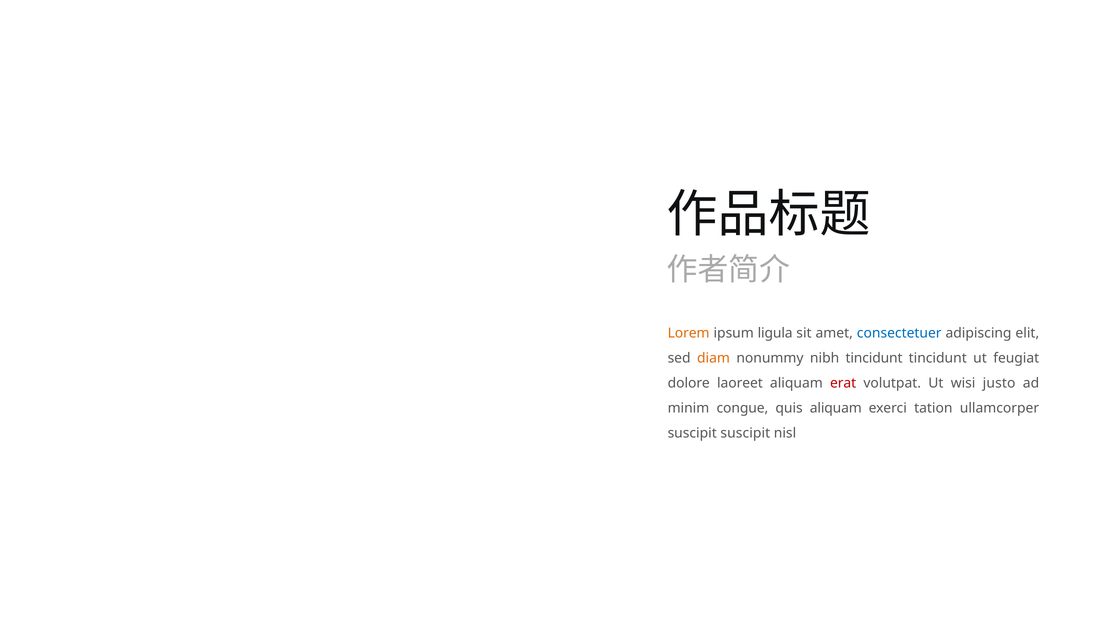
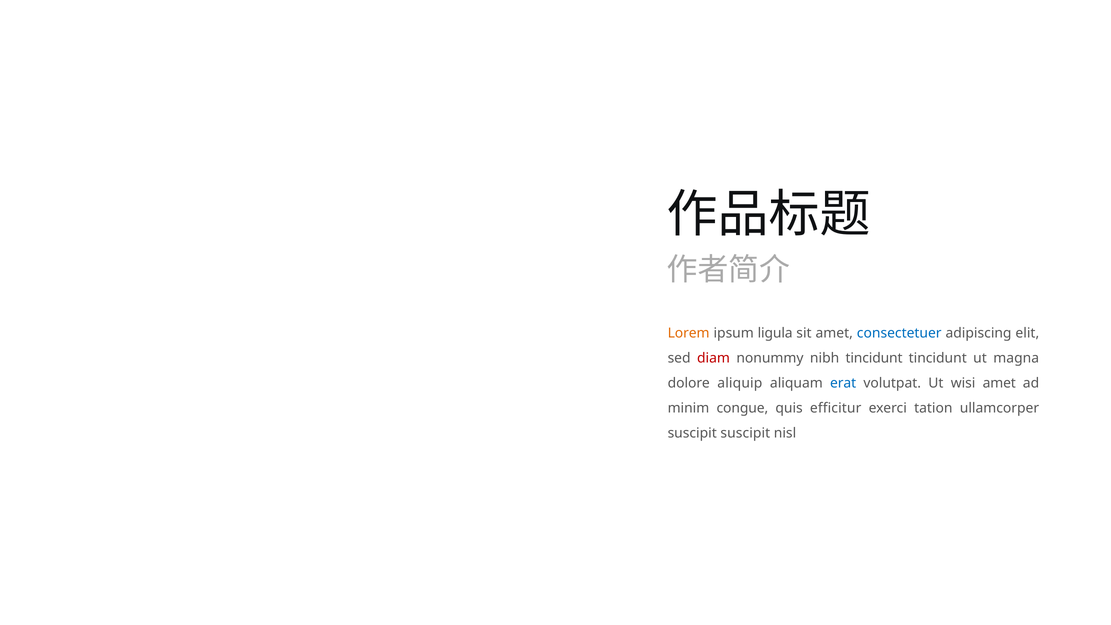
diam colour: orange -> red
feugiat: feugiat -> magna
laoreet: laoreet -> aliquip
erat colour: red -> blue
wisi justo: justo -> amet
quis aliquam: aliquam -> efficitur
